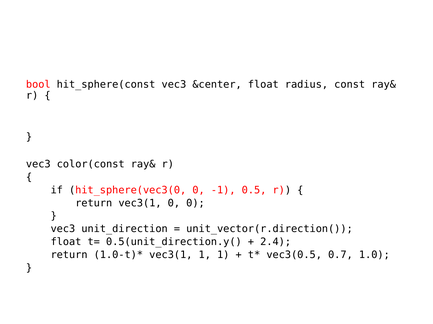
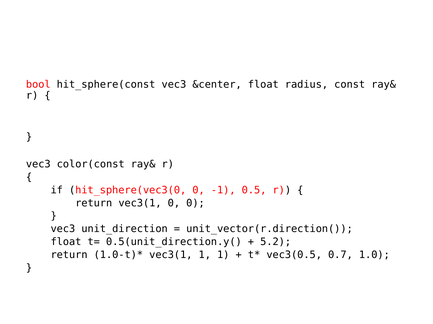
2.4: 2.4 -> 5.2
